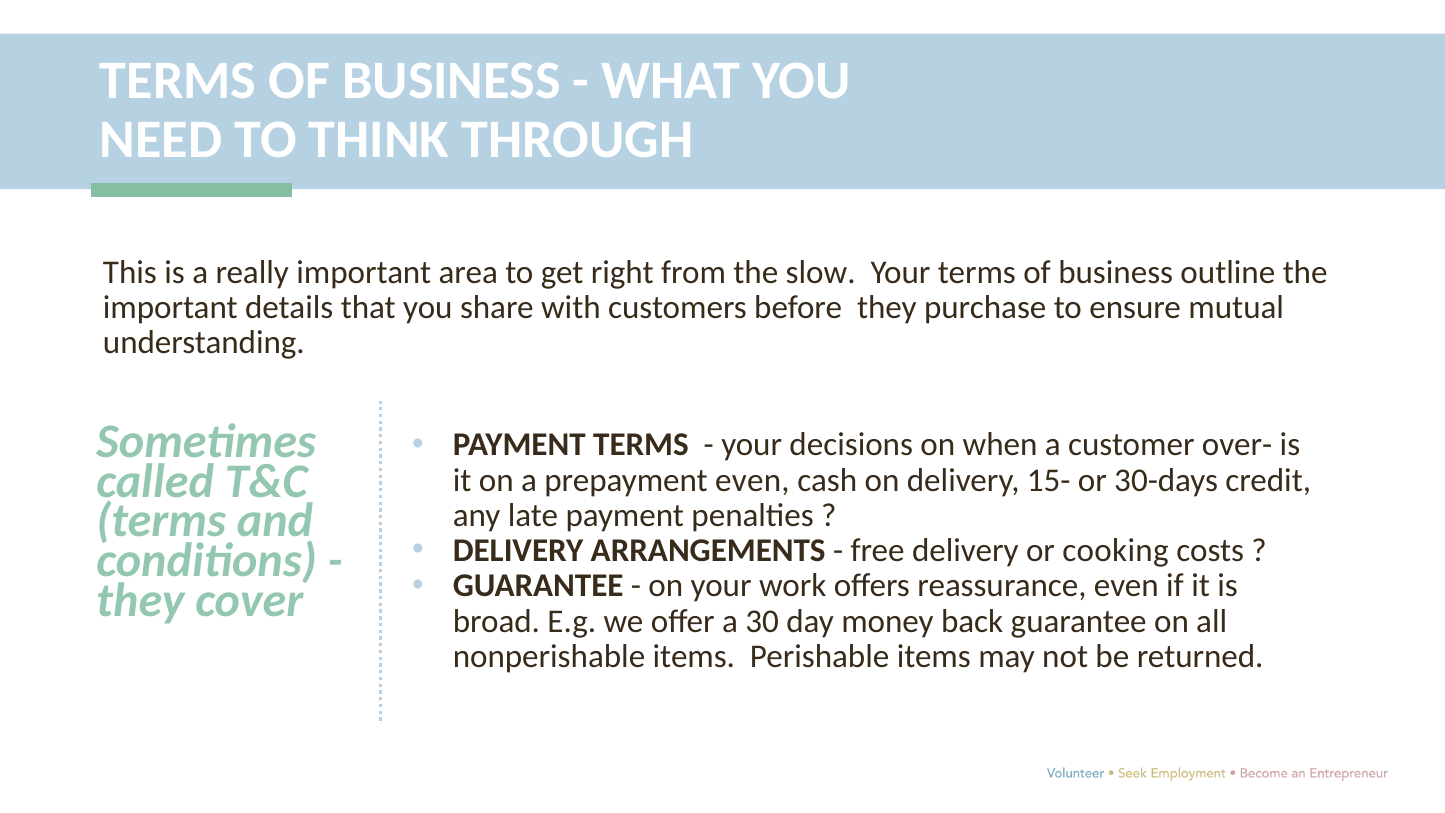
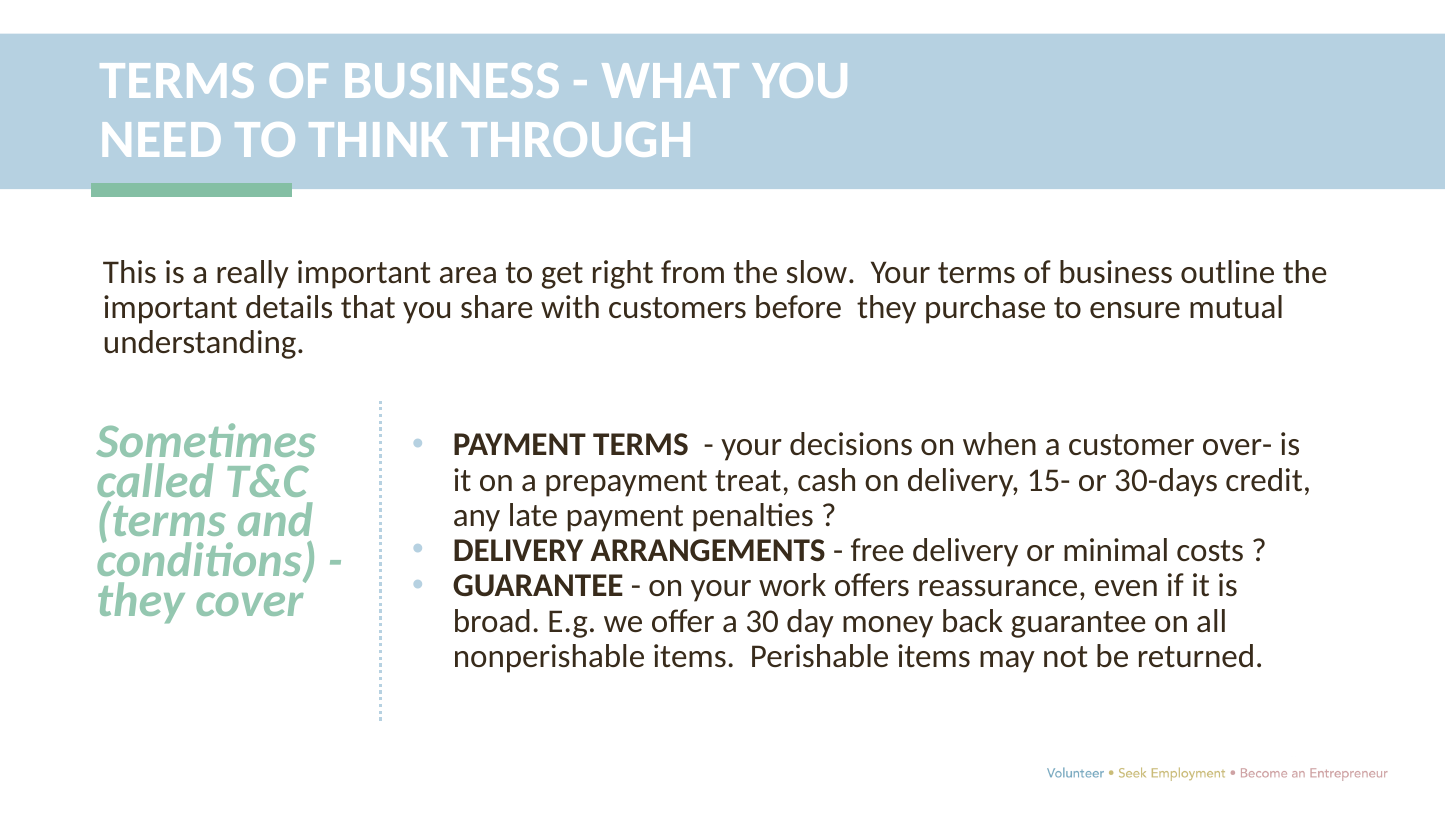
prepayment even: even -> treat
cooking: cooking -> minimal
